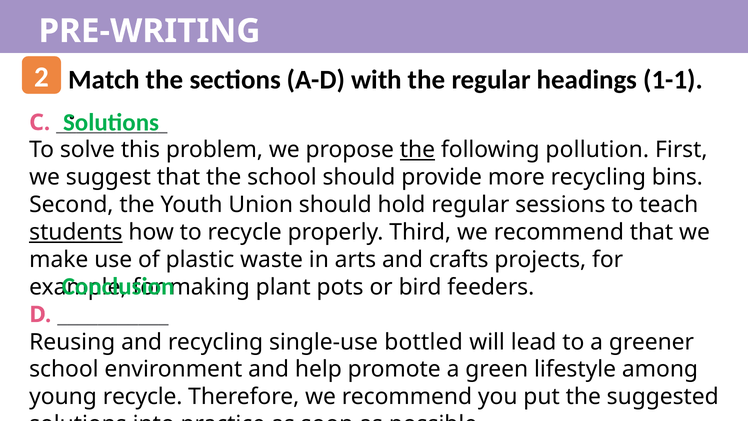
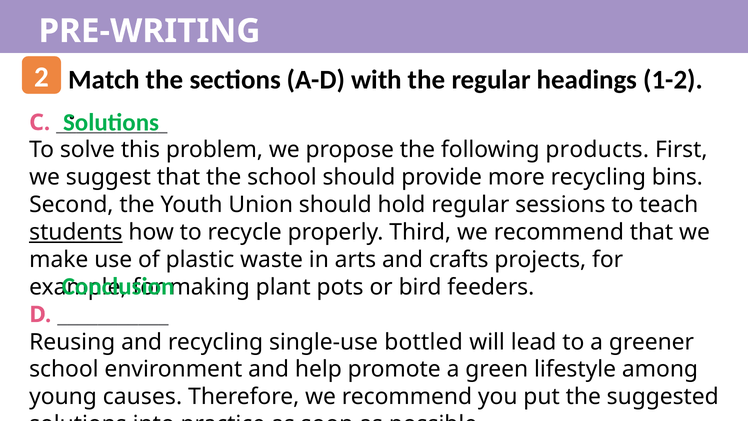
1-1: 1-1 -> 1-2
the at (417, 150) underline: present -> none
pollution: pollution -> products
young recycle: recycle -> causes
